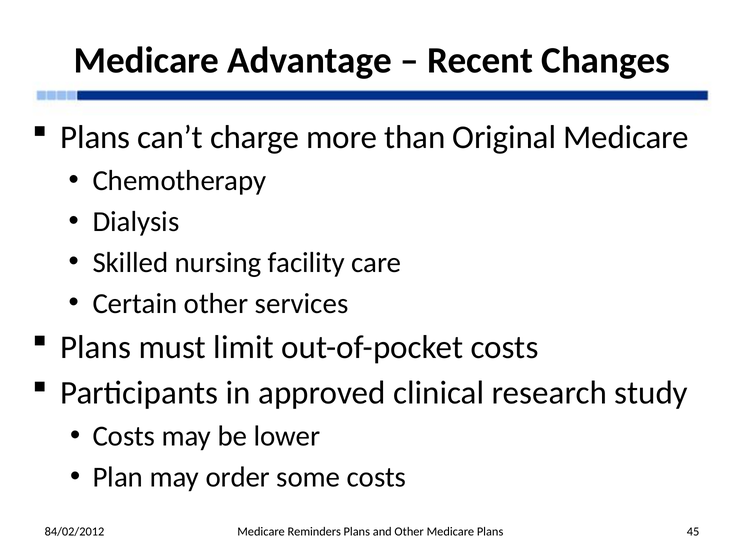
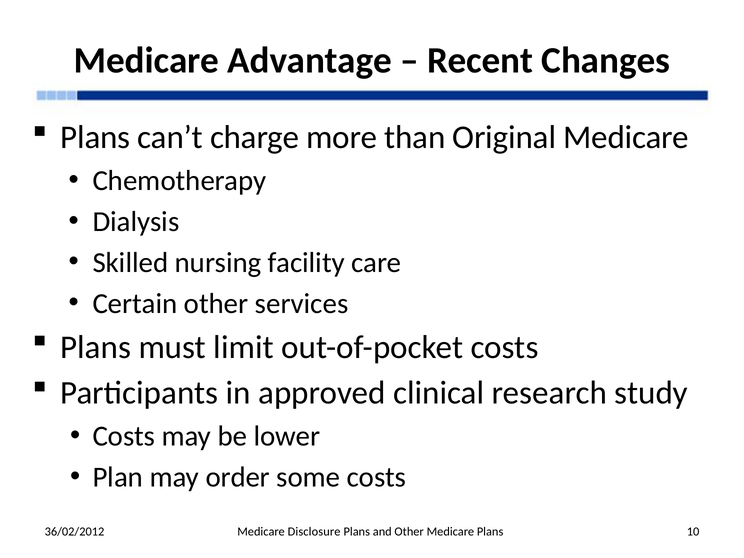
84/02/2012: 84/02/2012 -> 36/02/2012
Reminders: Reminders -> Disclosure
45: 45 -> 10
